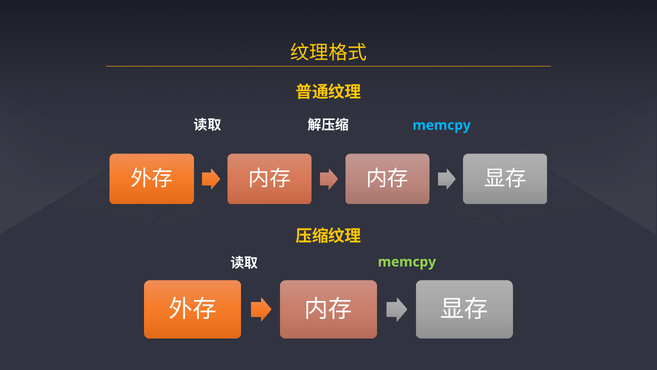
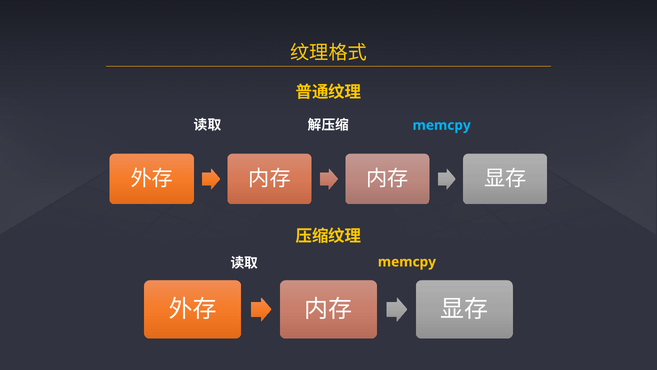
memcpy at (407, 262) colour: light green -> yellow
